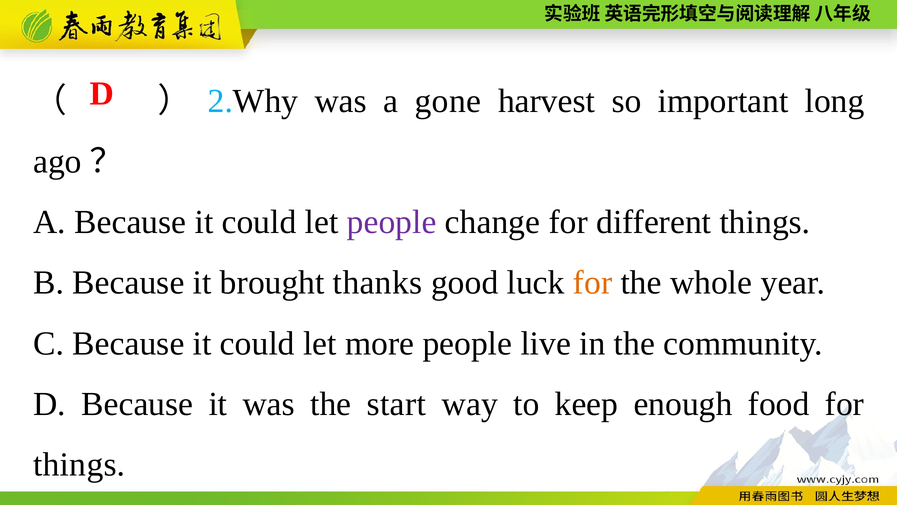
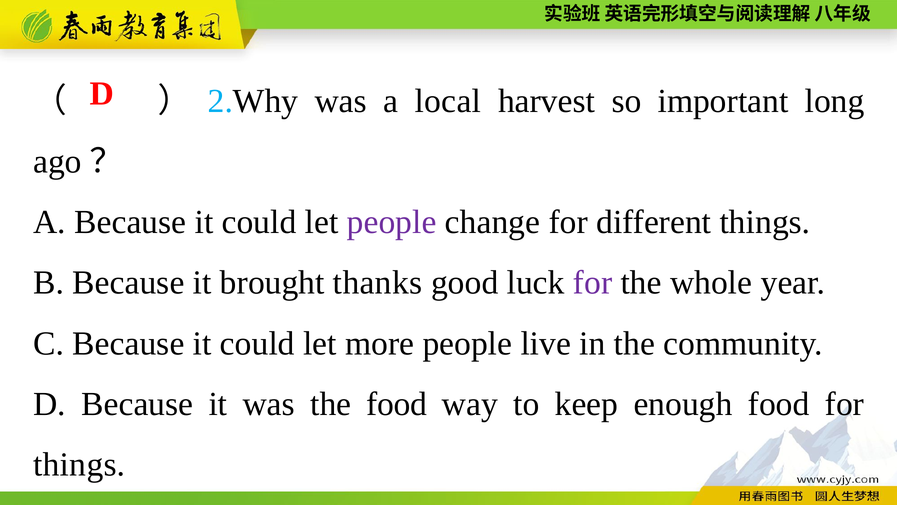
gone: gone -> local
for at (593, 283) colour: orange -> purple
the start: start -> food
